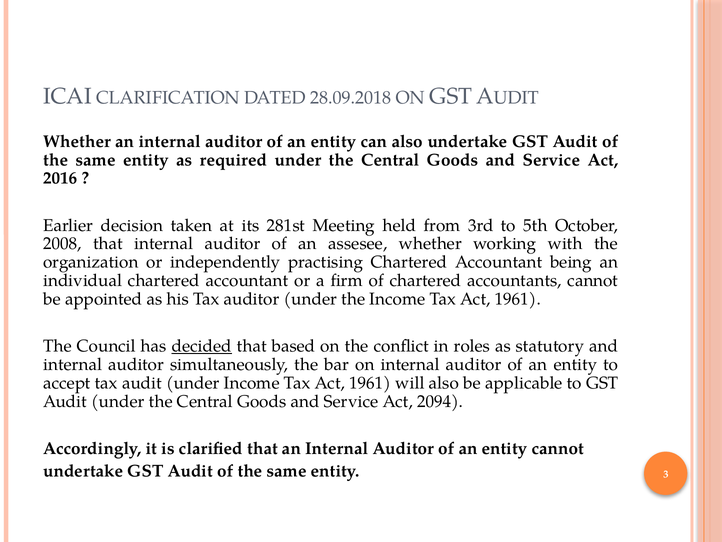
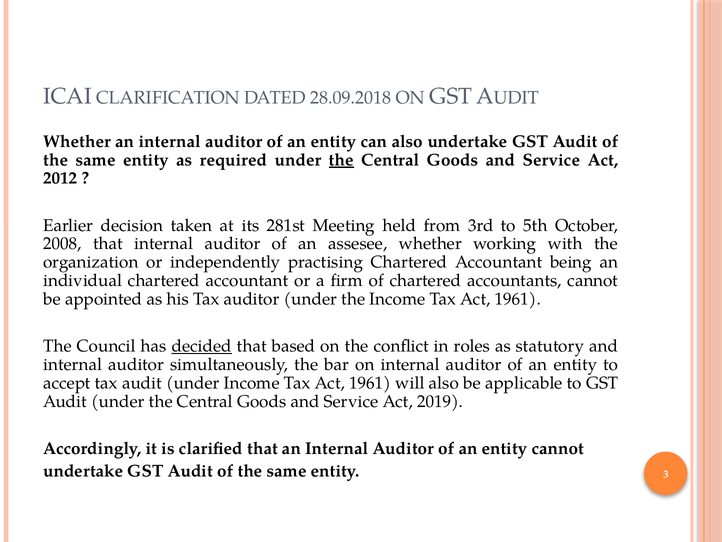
the at (341, 160) underline: none -> present
2016: 2016 -> 2012
2094: 2094 -> 2019
